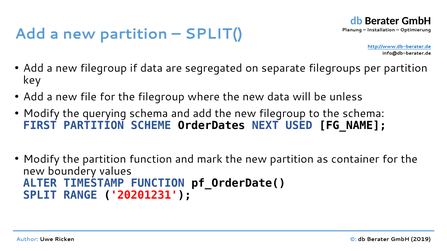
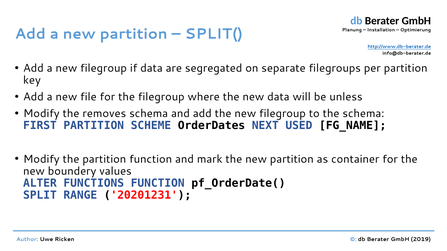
querying: querying -> removes
TIMESTAMP: TIMESTAMP -> FUNCTIONS
